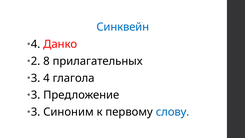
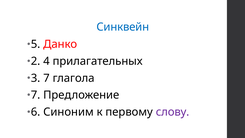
4 at (36, 44): 4 -> 5
8: 8 -> 4
3 4: 4 -> 7
3 at (36, 95): 3 -> 7
3 at (36, 112): 3 -> 6
слову colour: blue -> purple
